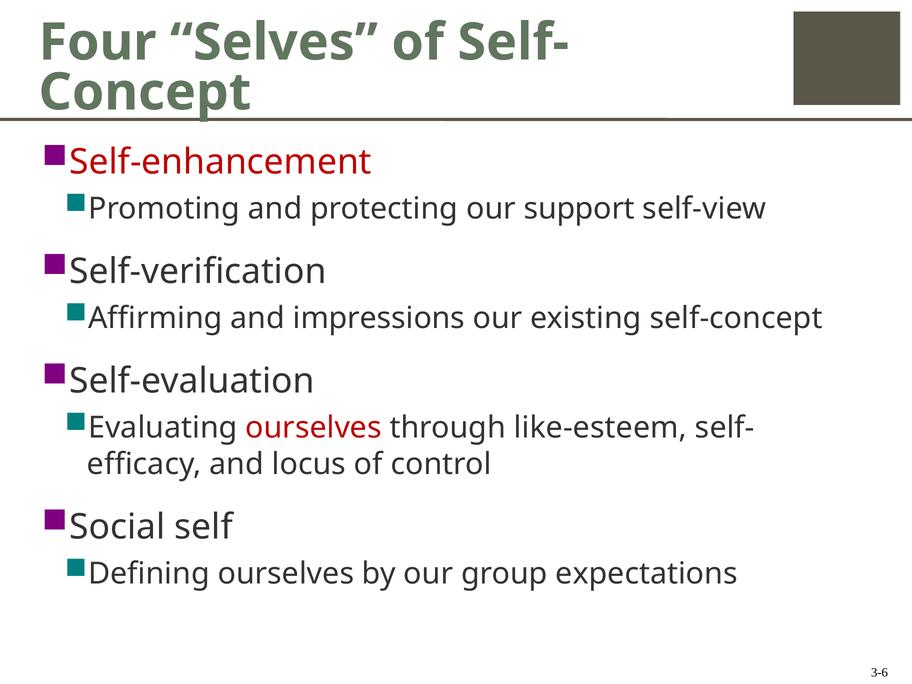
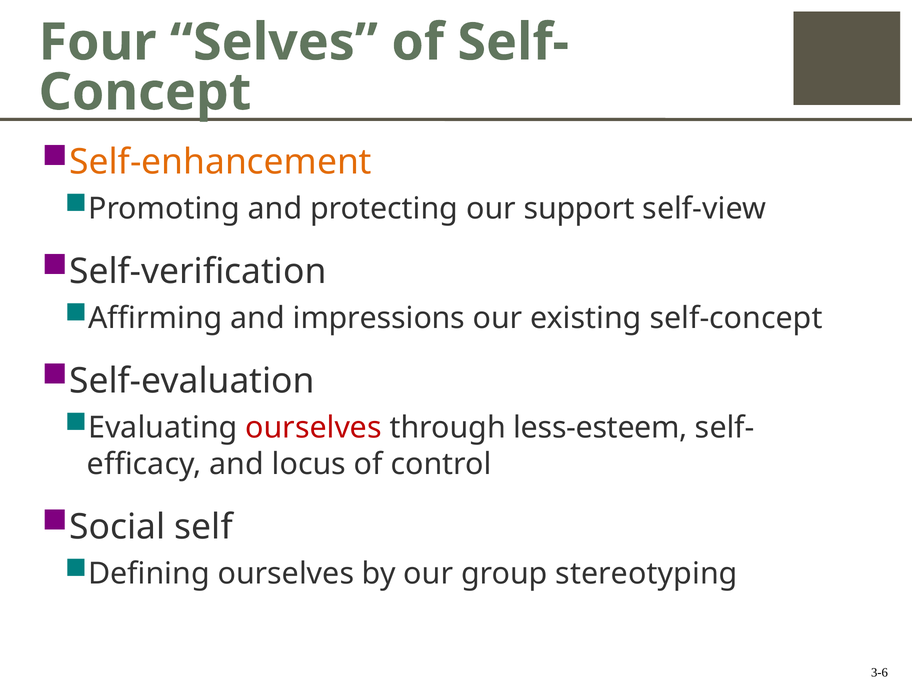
Self-enhancement colour: red -> orange
like-esteem: like-esteem -> less-esteem
expectations: expectations -> stereotyping
